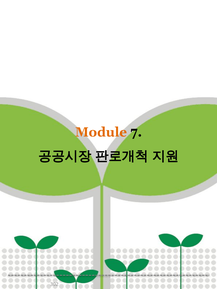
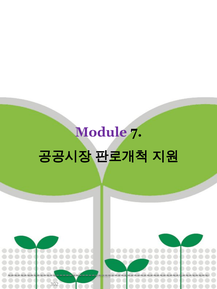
Module colour: orange -> purple
